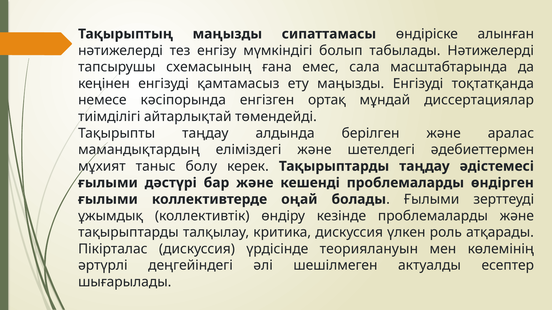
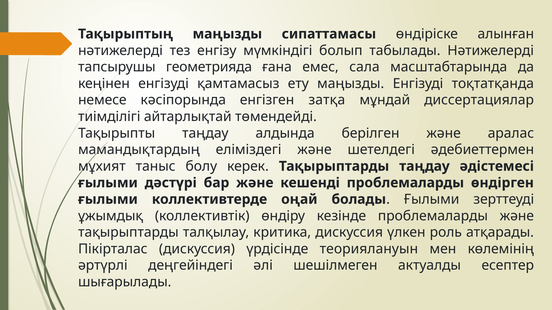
схемасының: схемасының -> геометрияда
ортақ: ортақ -> затқа
